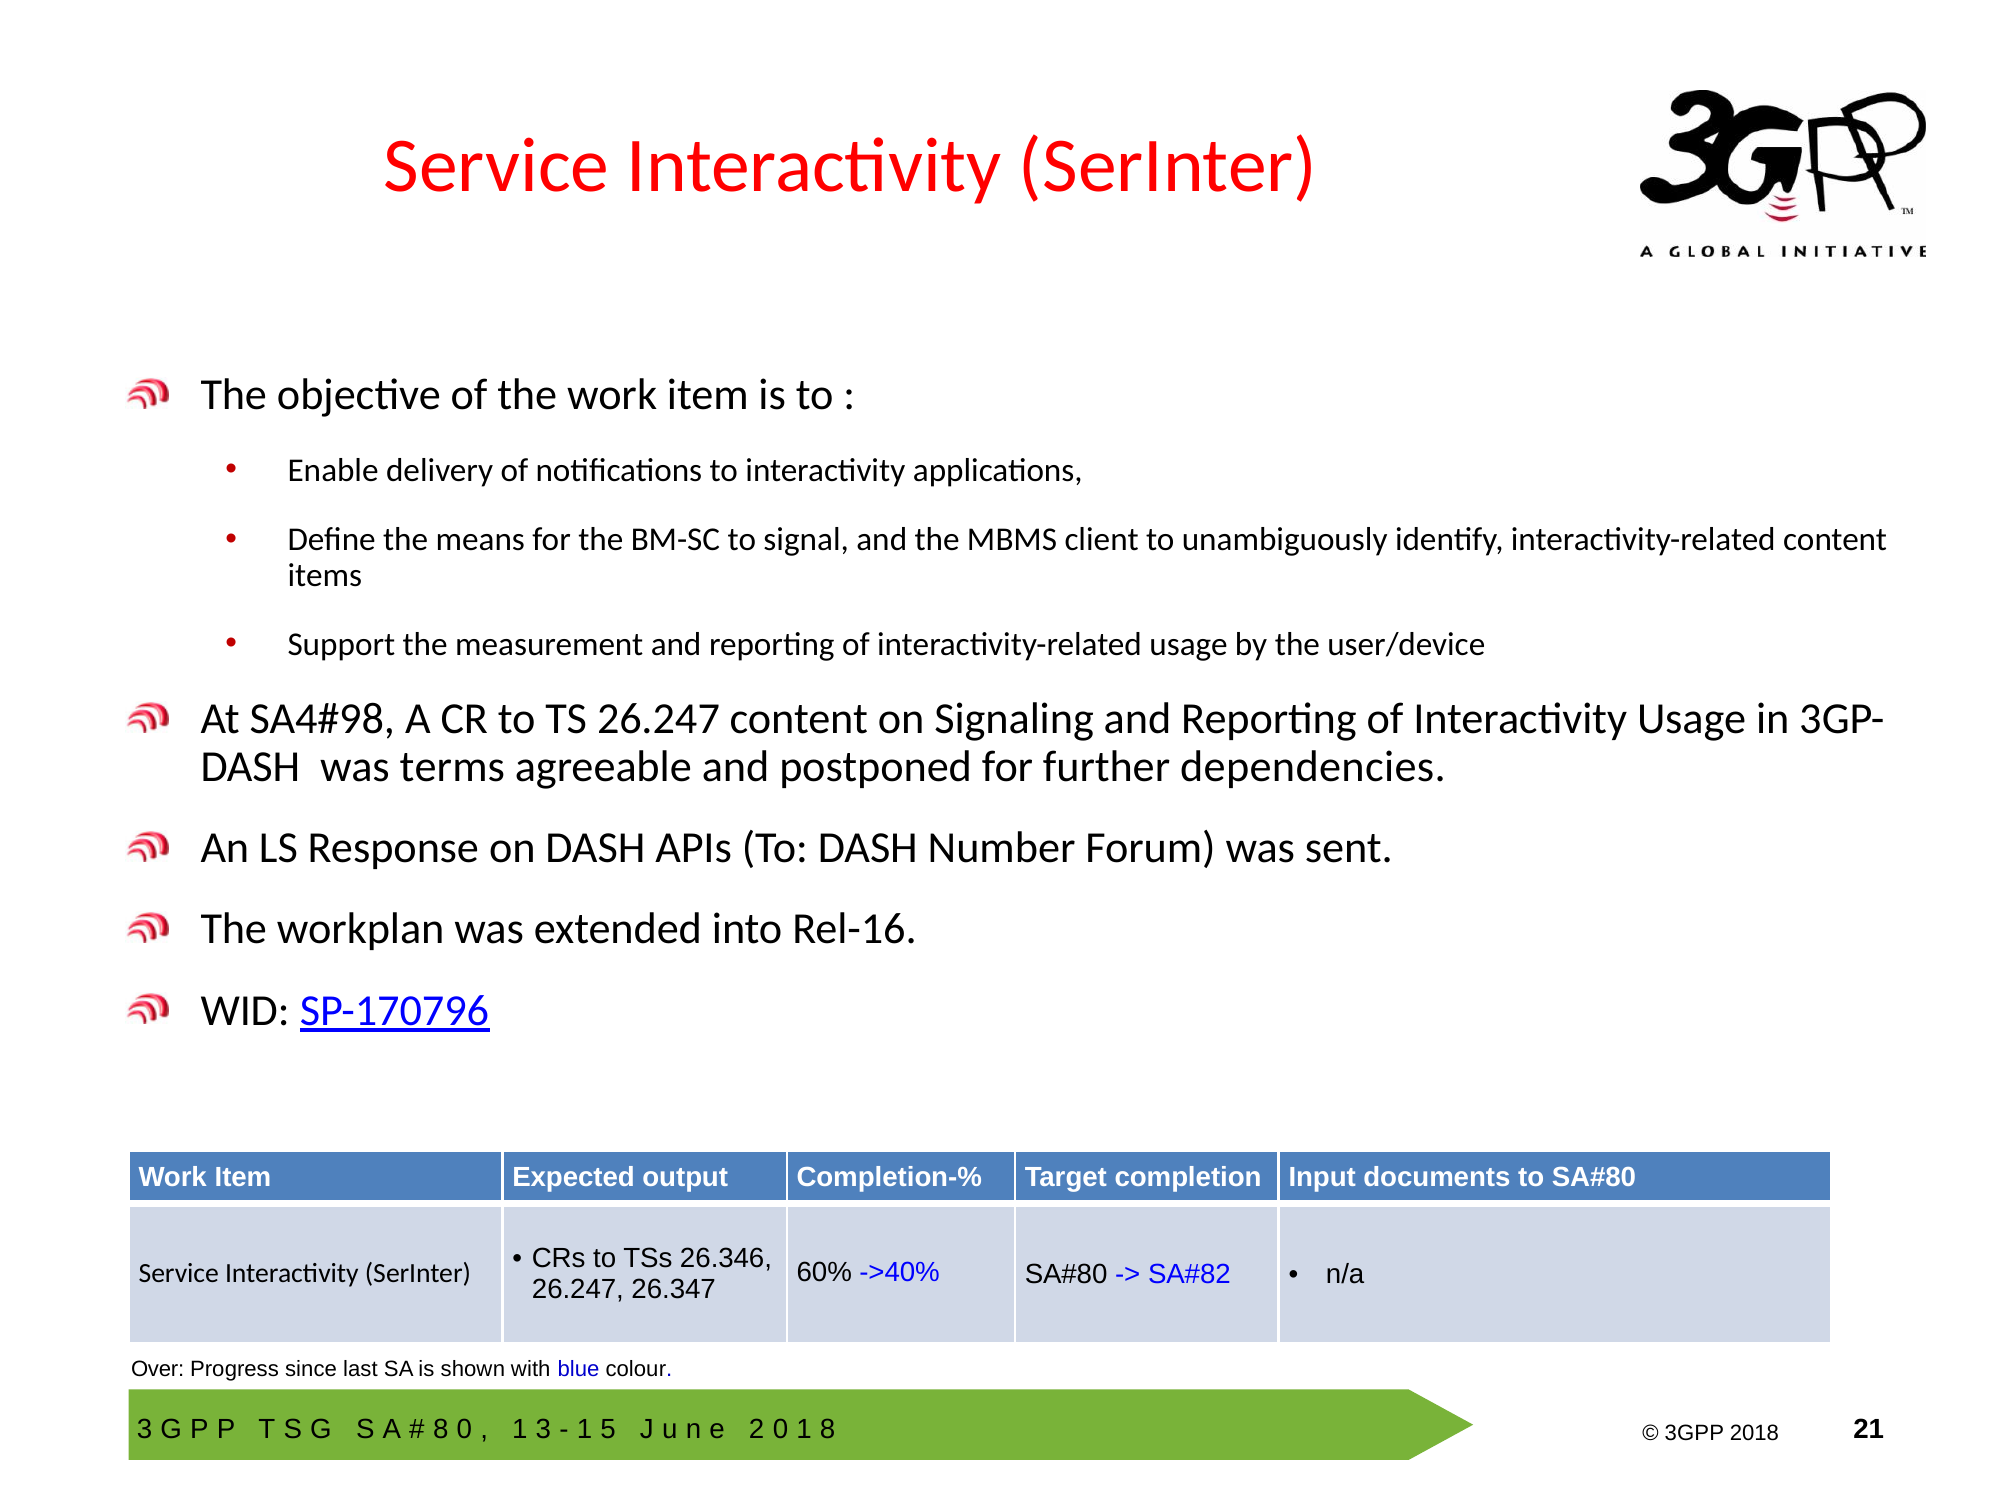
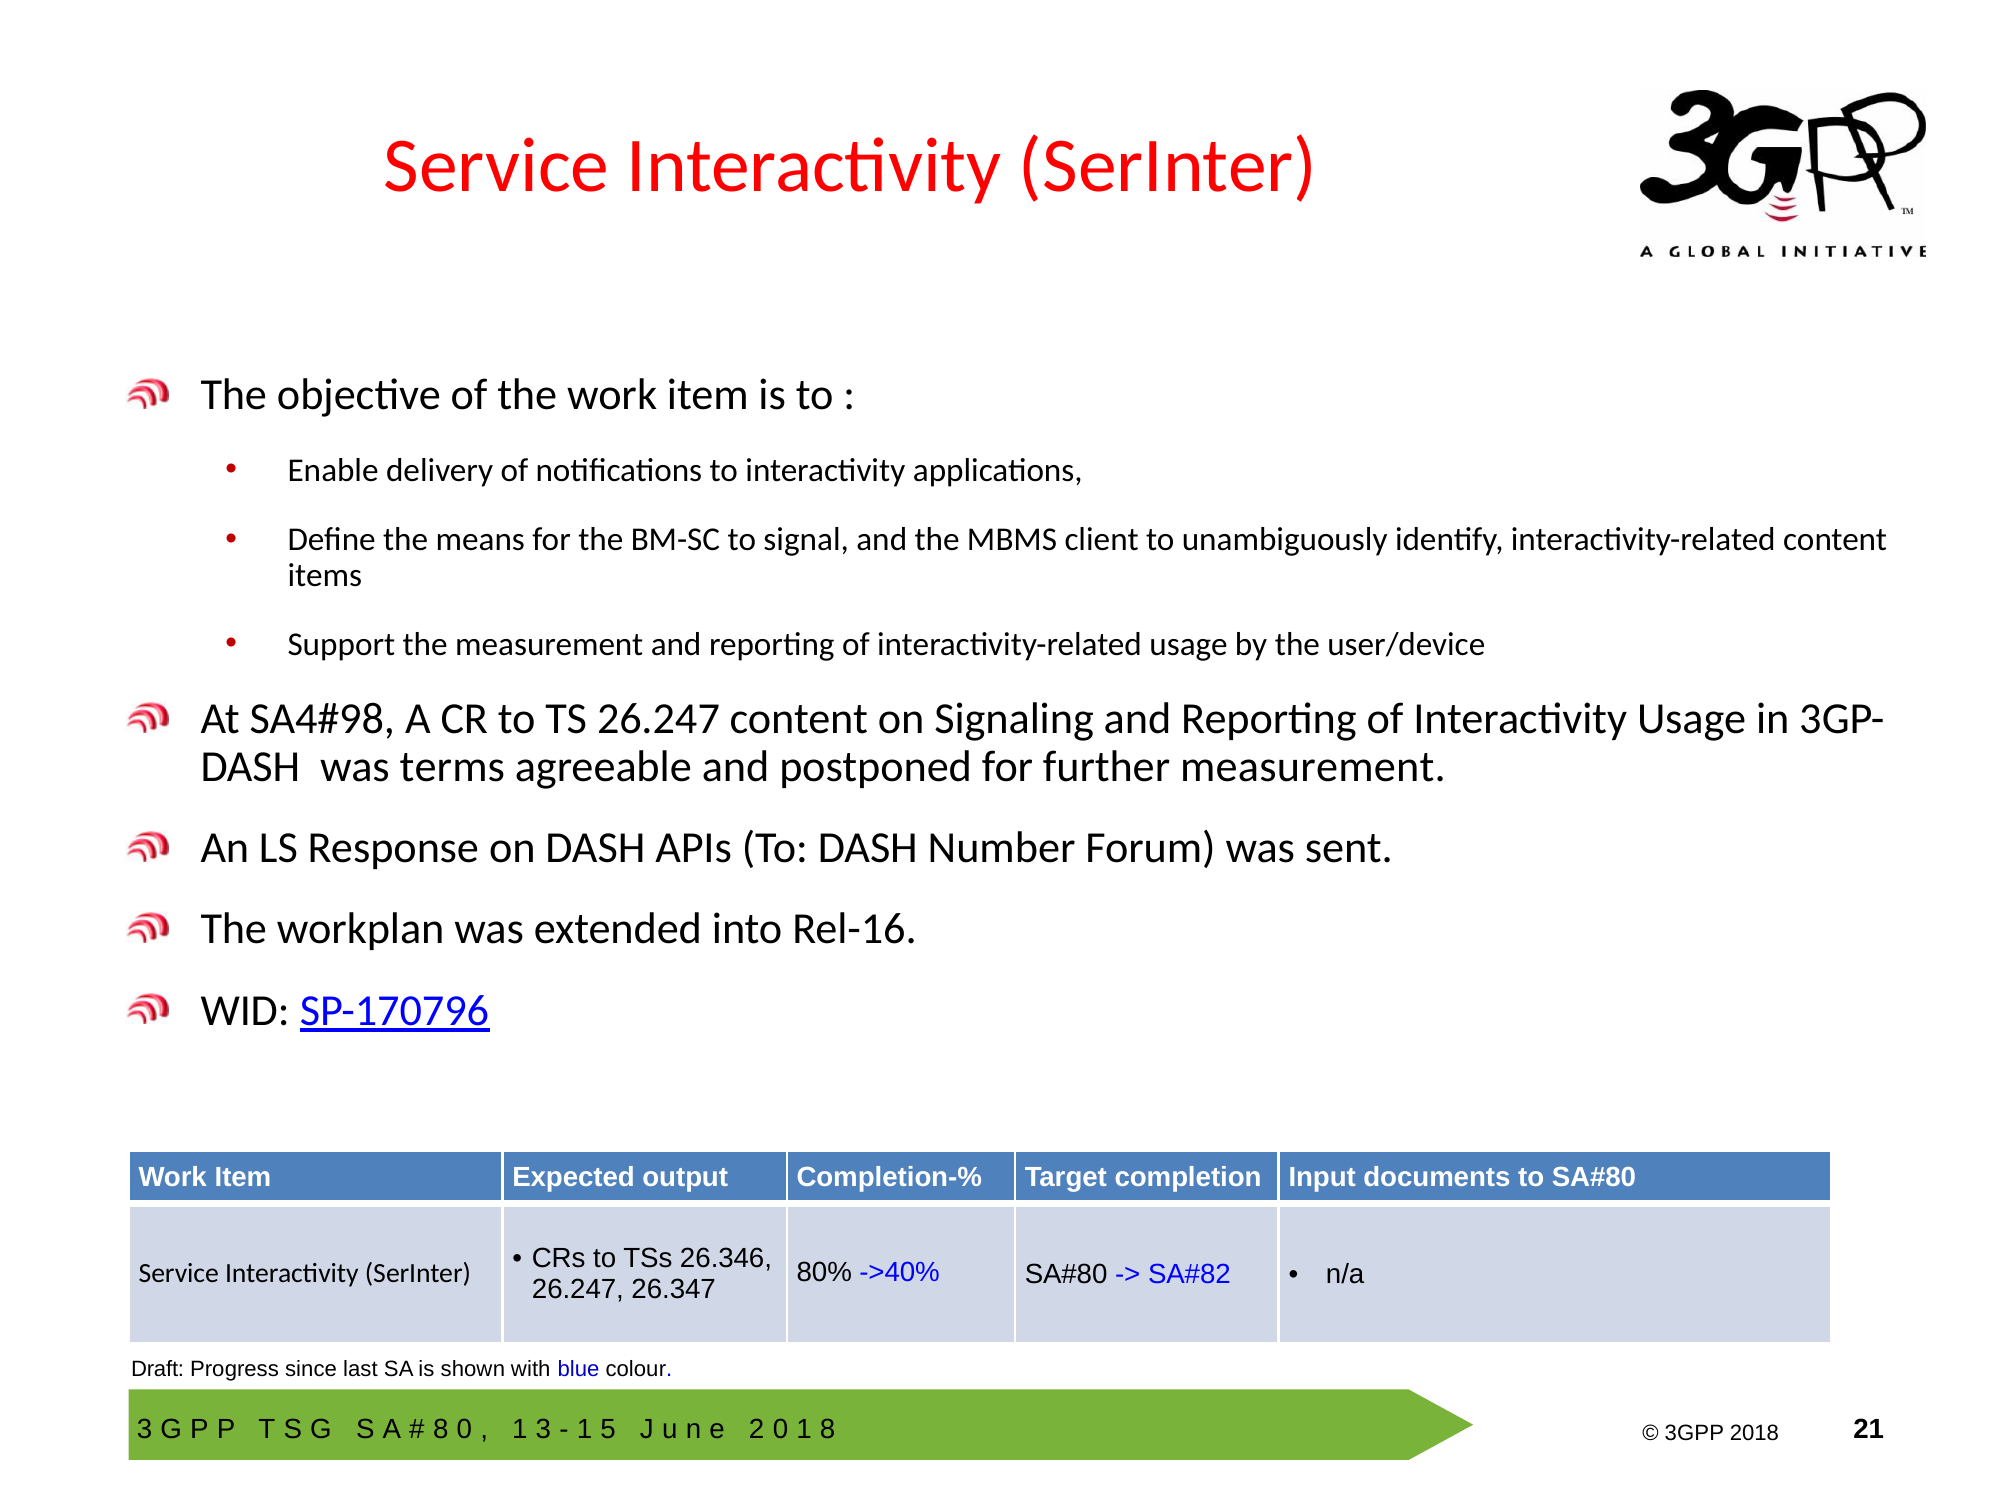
further dependencies: dependencies -> measurement
60%: 60% -> 80%
Over: Over -> Draft
